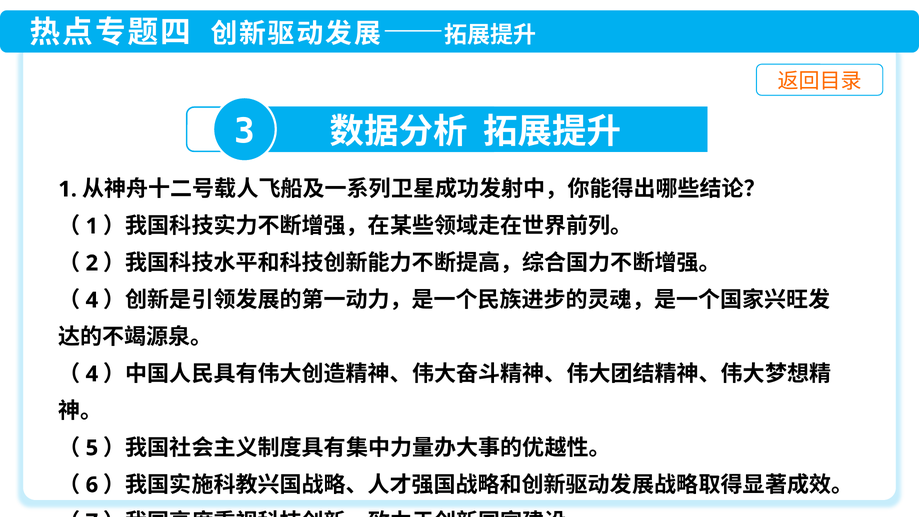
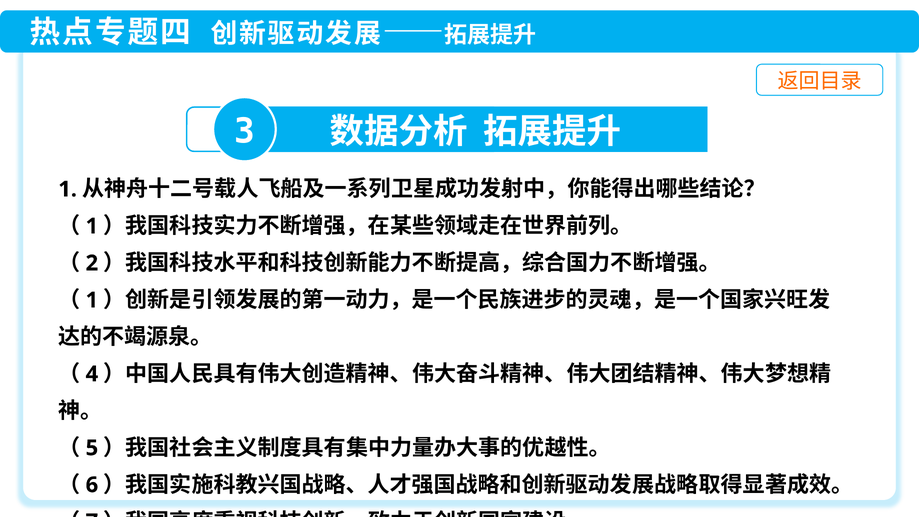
4 at (92, 300): 4 -> 1
